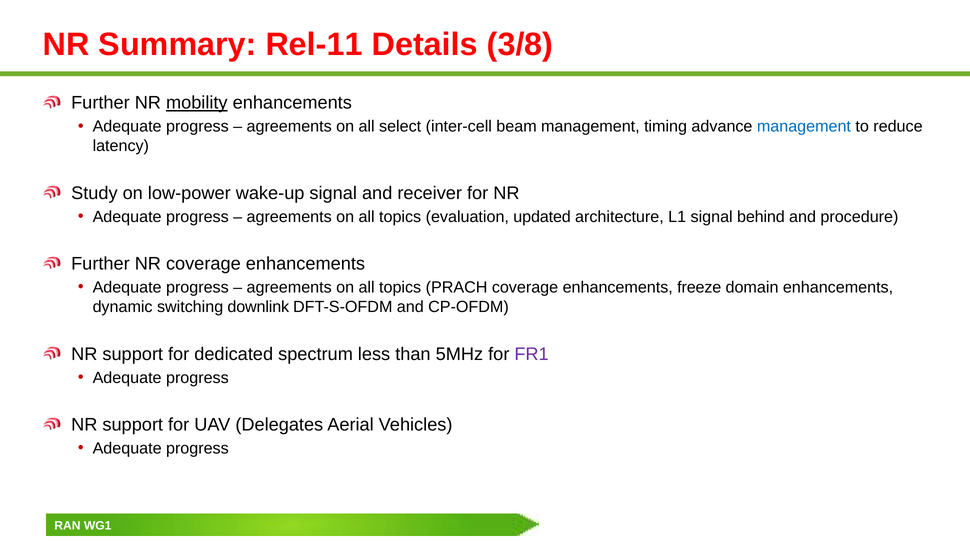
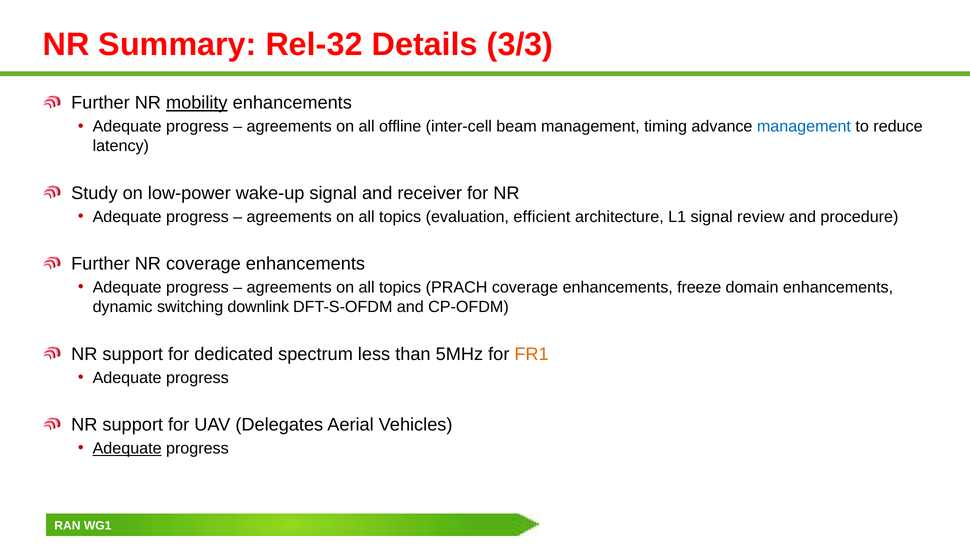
Rel-11: Rel-11 -> Rel-32
3/8: 3/8 -> 3/3
select: select -> offline
updated: updated -> efficient
behind: behind -> review
FR1 colour: purple -> orange
Adequate at (127, 448) underline: none -> present
